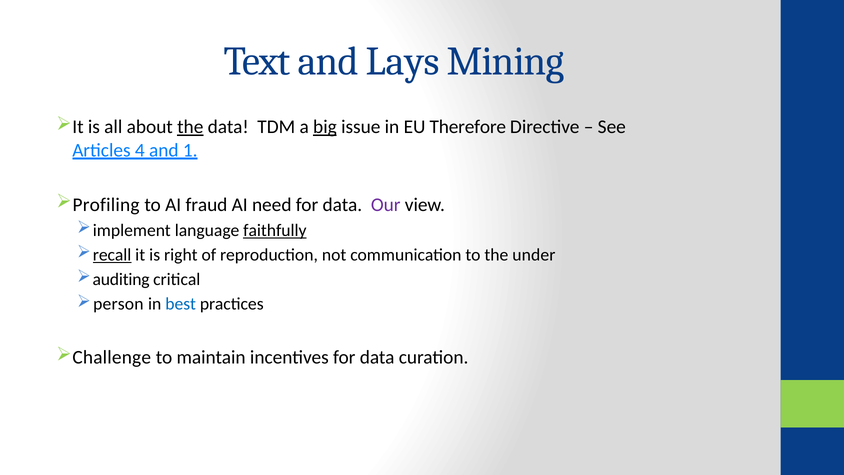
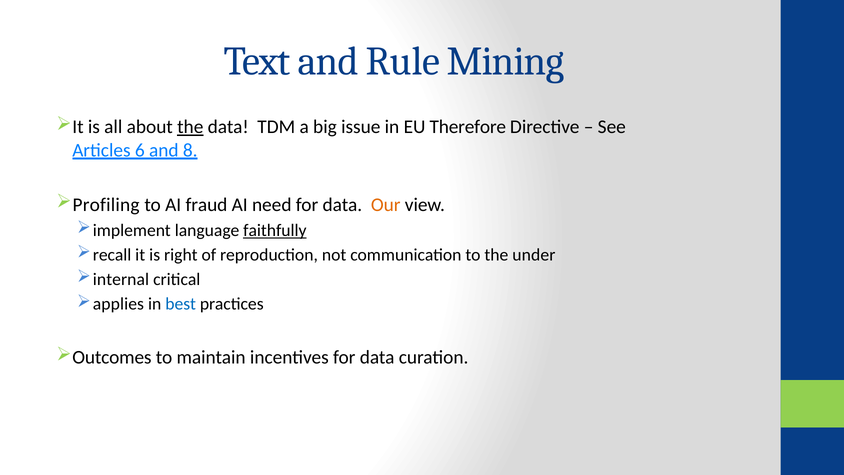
Lays: Lays -> Rule
big underline: present -> none
4: 4 -> 6
1: 1 -> 8
Our colour: purple -> orange
recall underline: present -> none
auditing: auditing -> internal
person: person -> applies
Challenge: Challenge -> Outcomes
